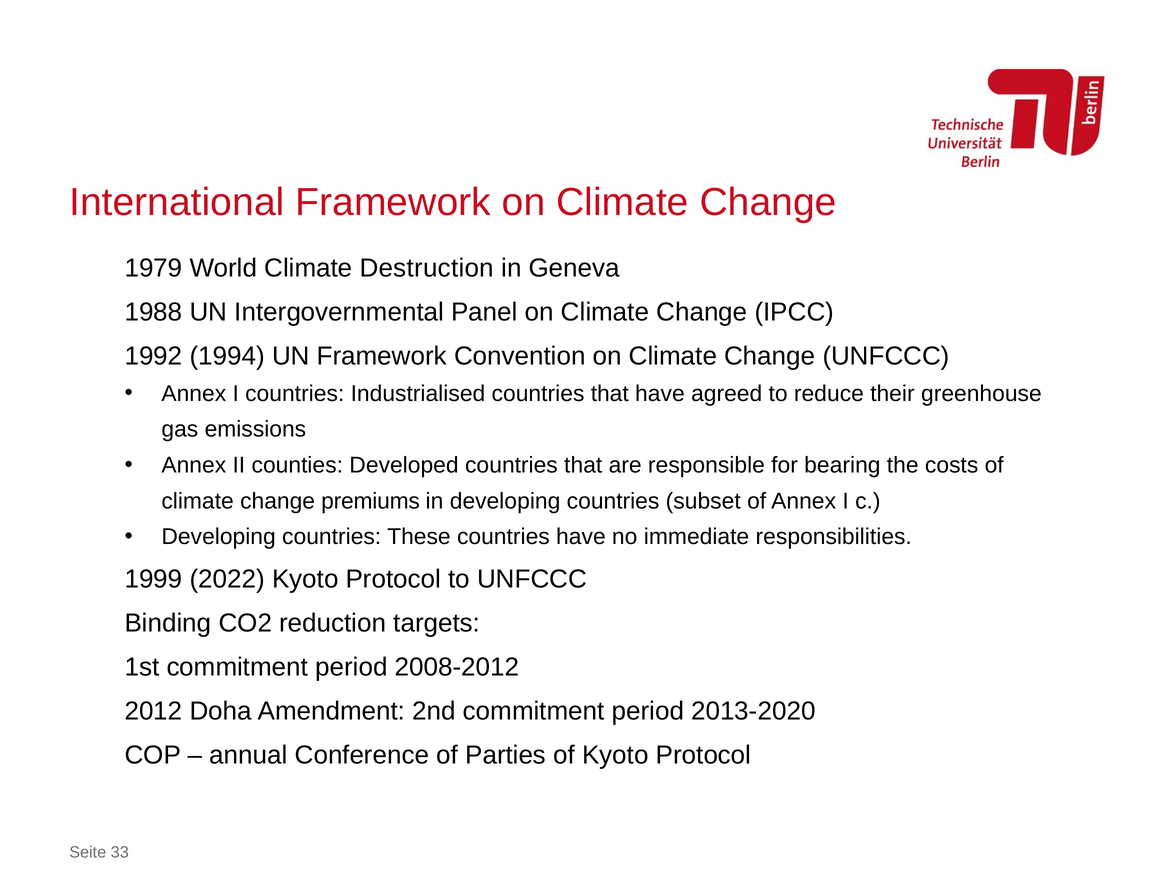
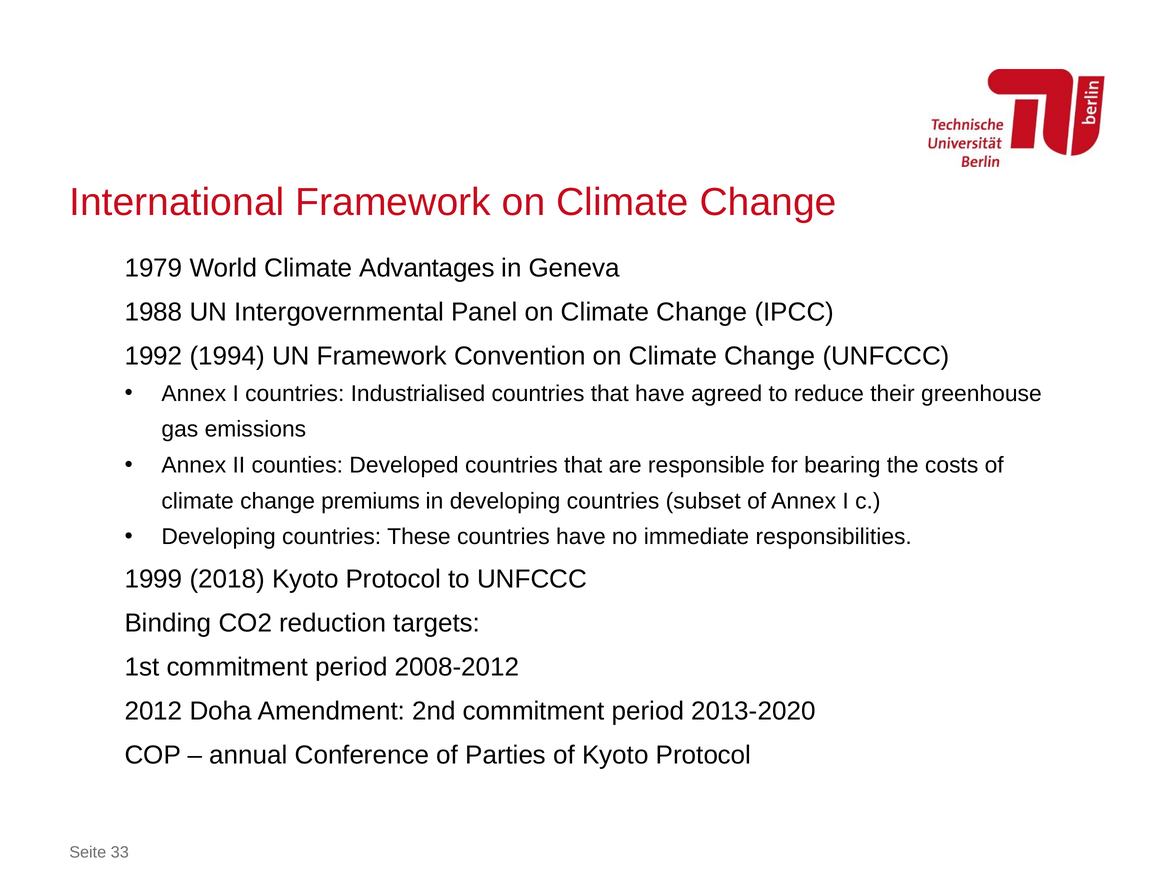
Destruction: Destruction -> Advantages
2022: 2022 -> 2018
